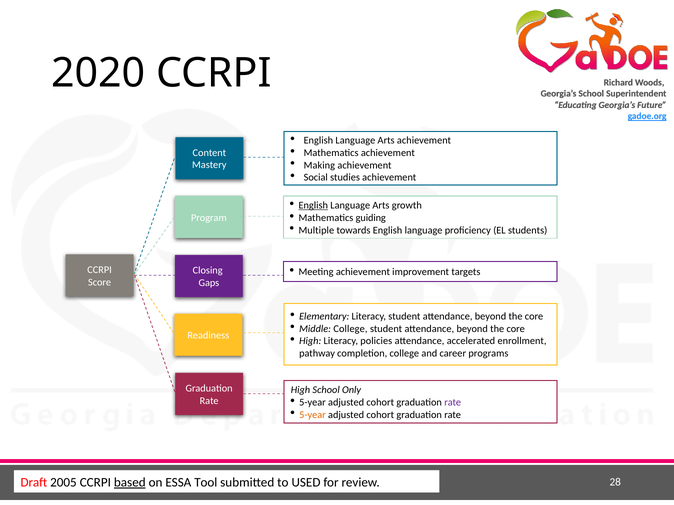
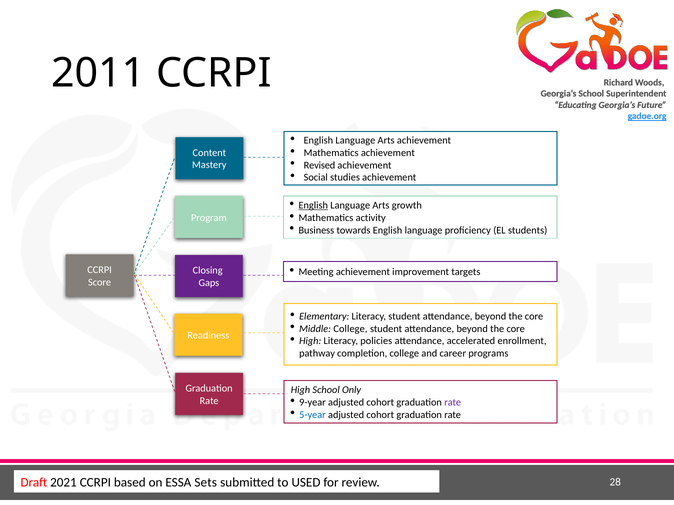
2020: 2020 -> 2011
Making: Making -> Revised
guiding: guiding -> activity
Multiple: Multiple -> Business
5-year at (312, 403): 5-year -> 9-year
5-year at (312, 415) colour: orange -> blue
2005: 2005 -> 2021
based underline: present -> none
Tool: Tool -> Sets
